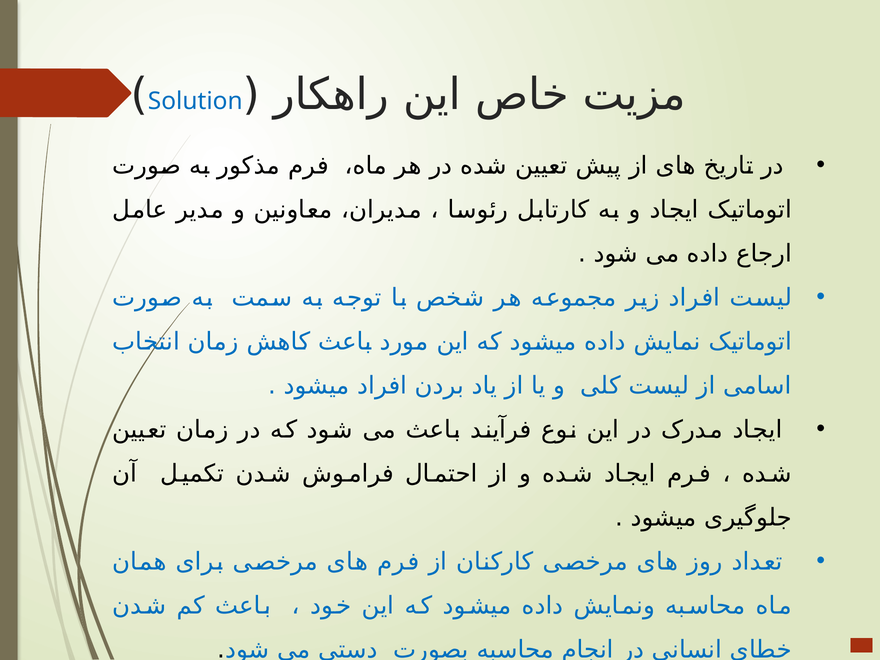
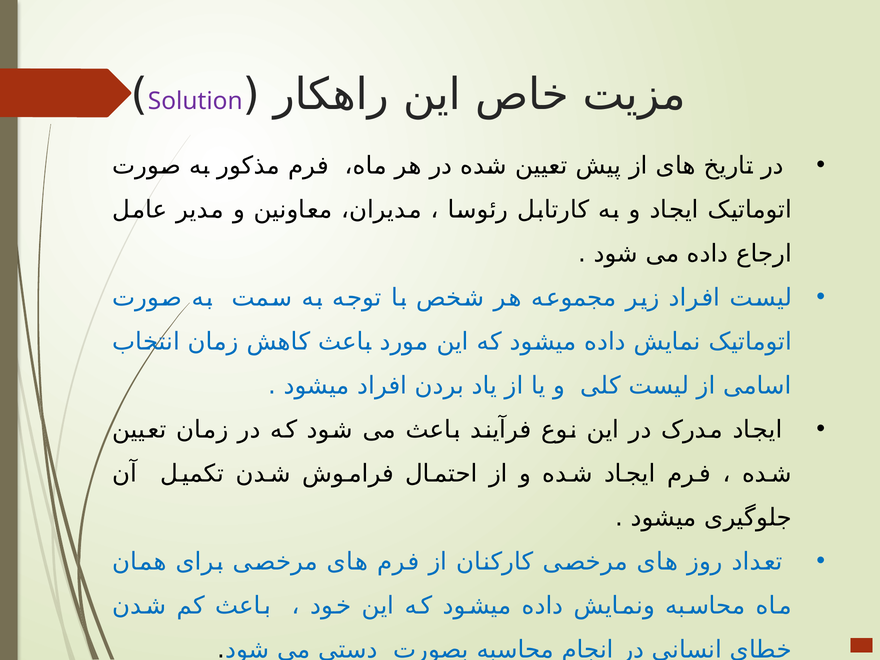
Solution colour: blue -> purple
